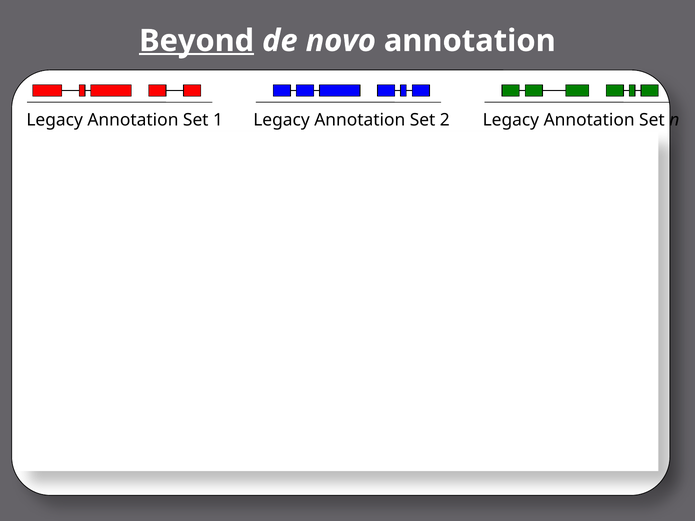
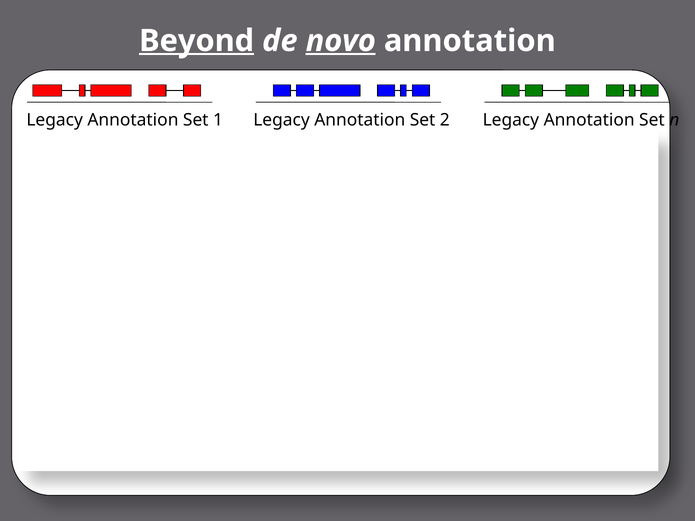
novo underline: none -> present
